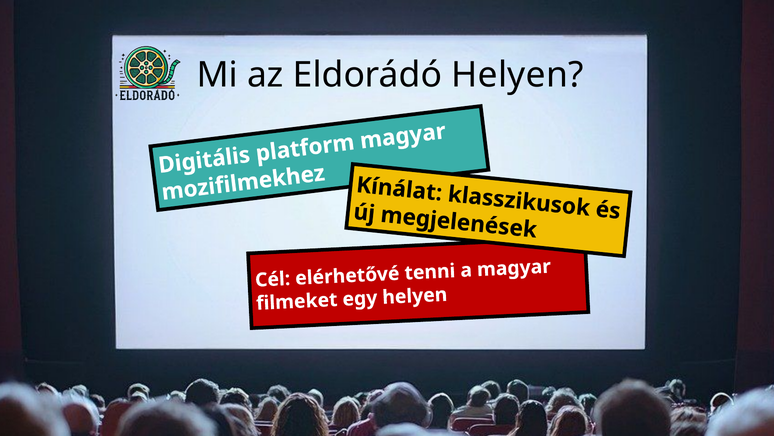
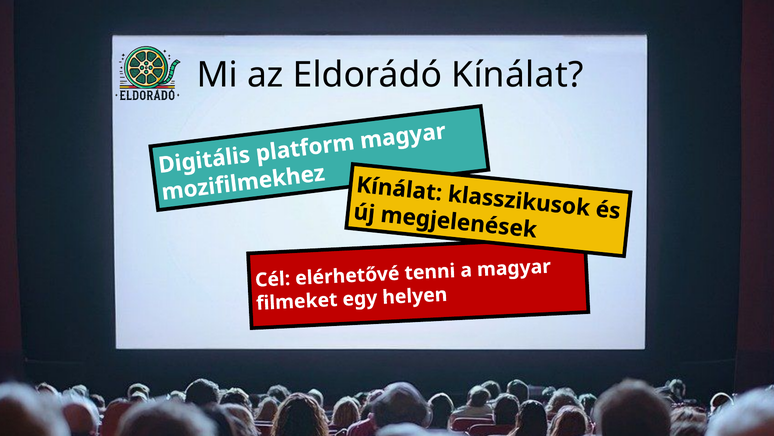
Eldorádó Helyen: Helyen -> Kínálat
